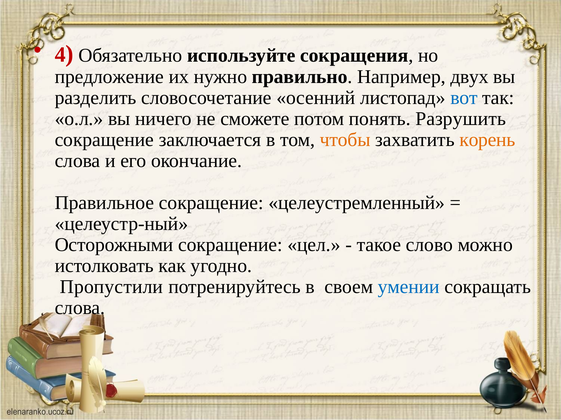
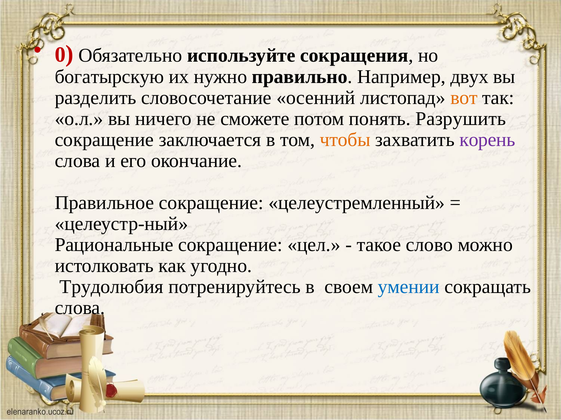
4: 4 -> 0
предложение: предложение -> богатырскую
вот colour: blue -> orange
корень colour: orange -> purple
Осторожными: Осторожными -> Рациональные
Пропустили: Пропустили -> Трудолюбия
